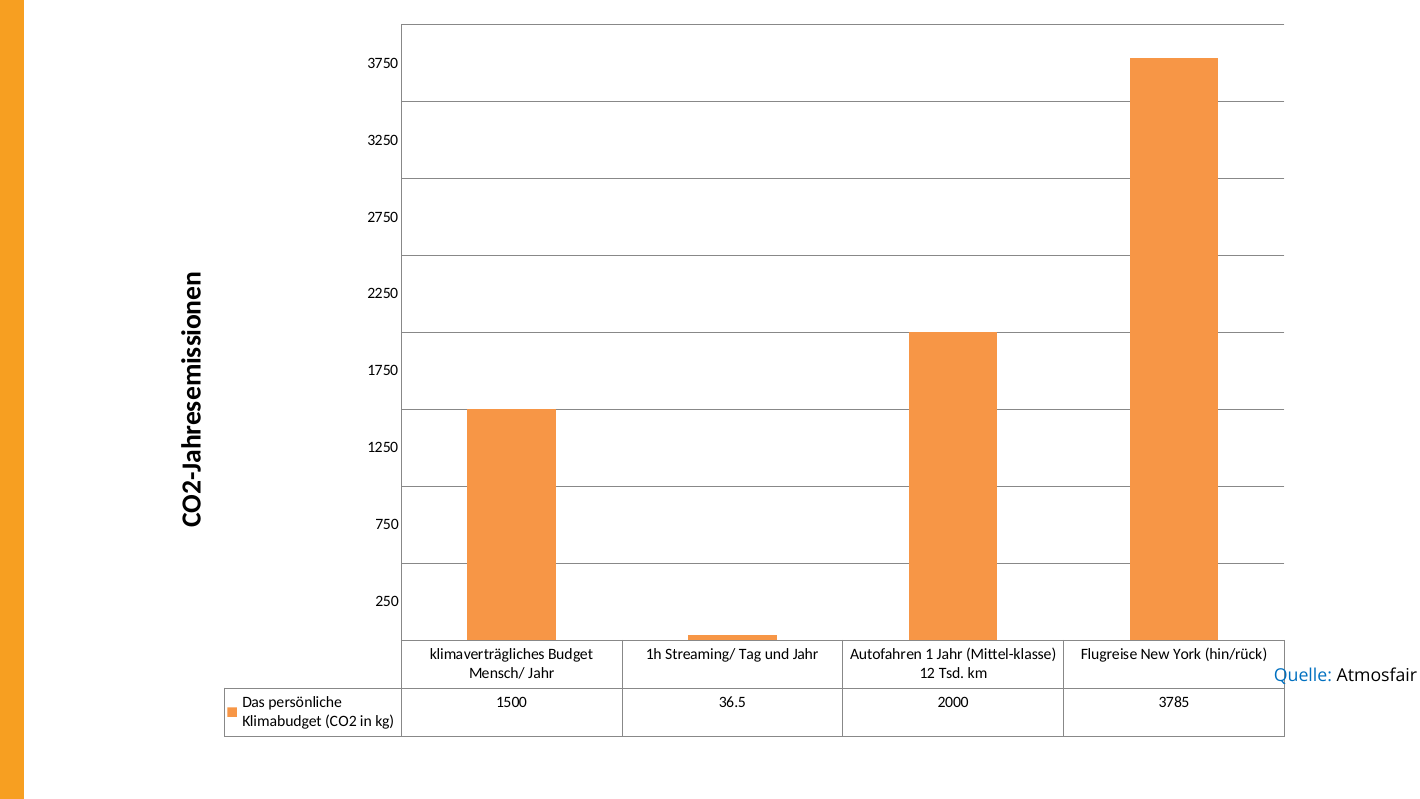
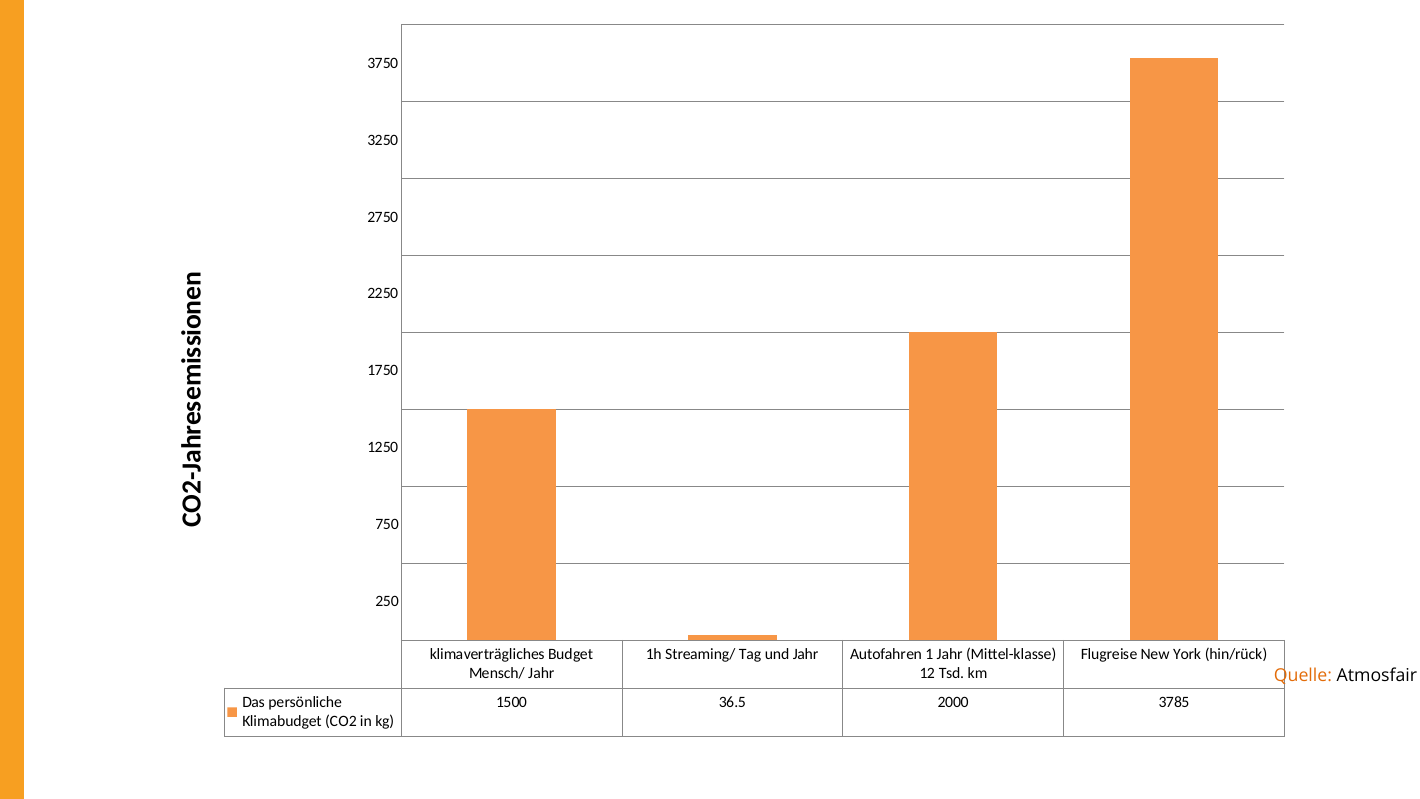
Quelle colour: blue -> orange
